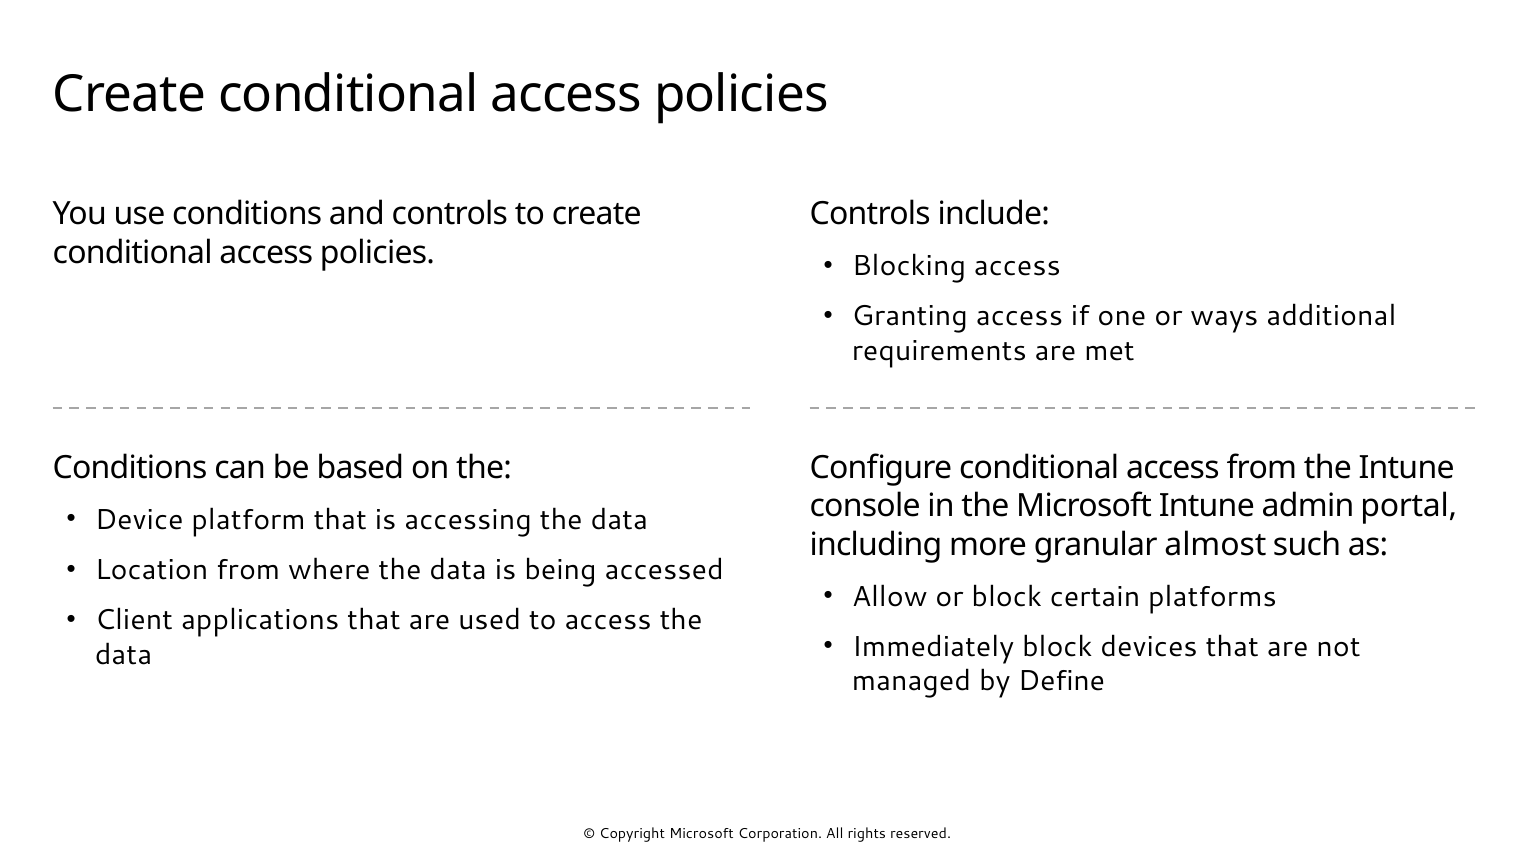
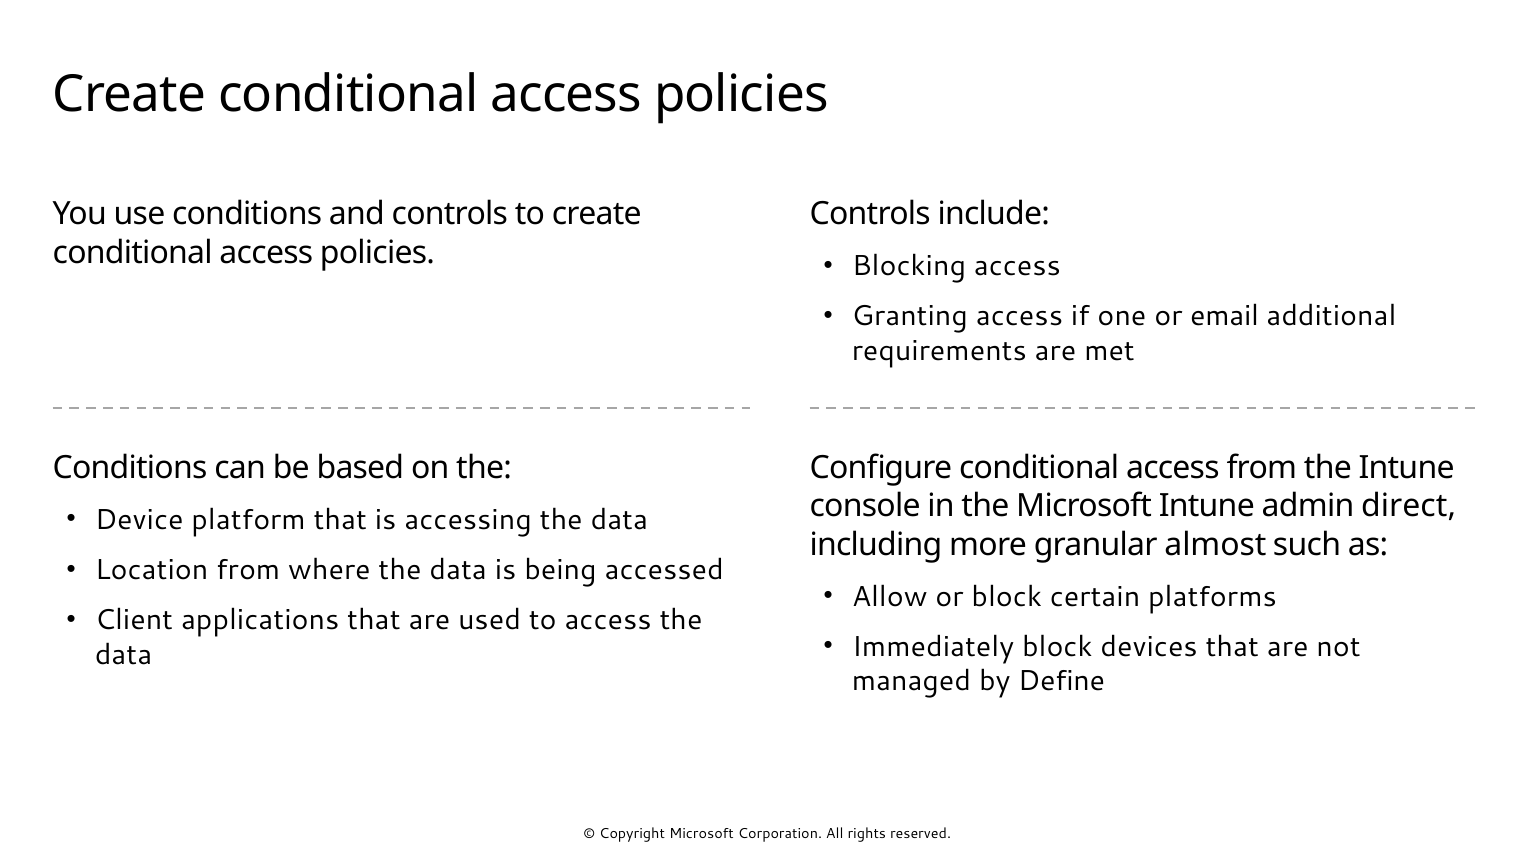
ways: ways -> email
portal: portal -> direct
